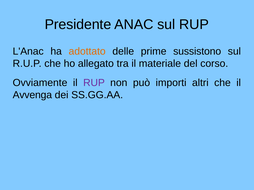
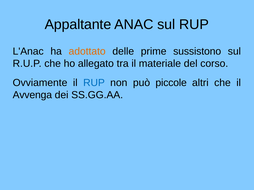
Presidente: Presidente -> Appaltante
RUP at (94, 83) colour: purple -> blue
importi: importi -> piccole
